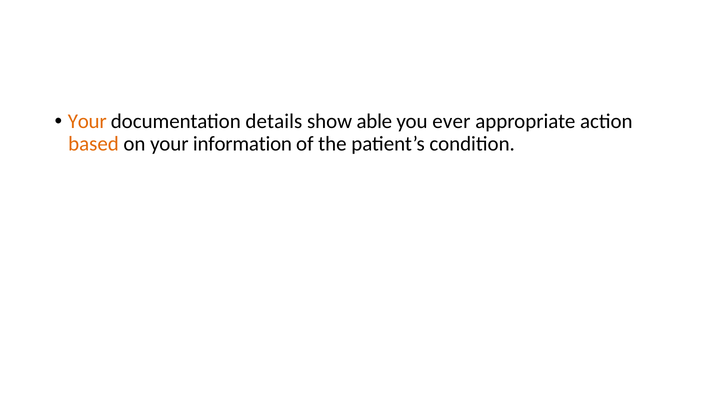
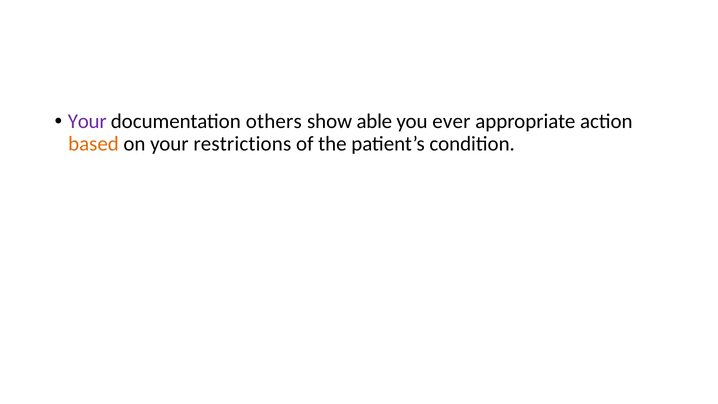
Your at (87, 121) colour: orange -> purple
details: details -> others
information: information -> restrictions
